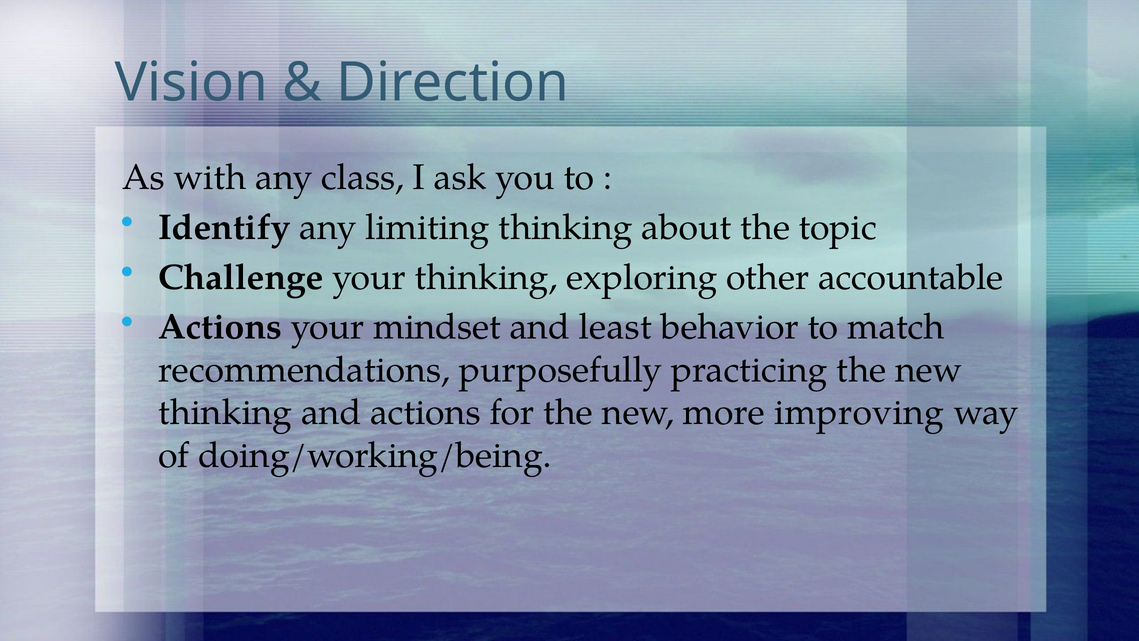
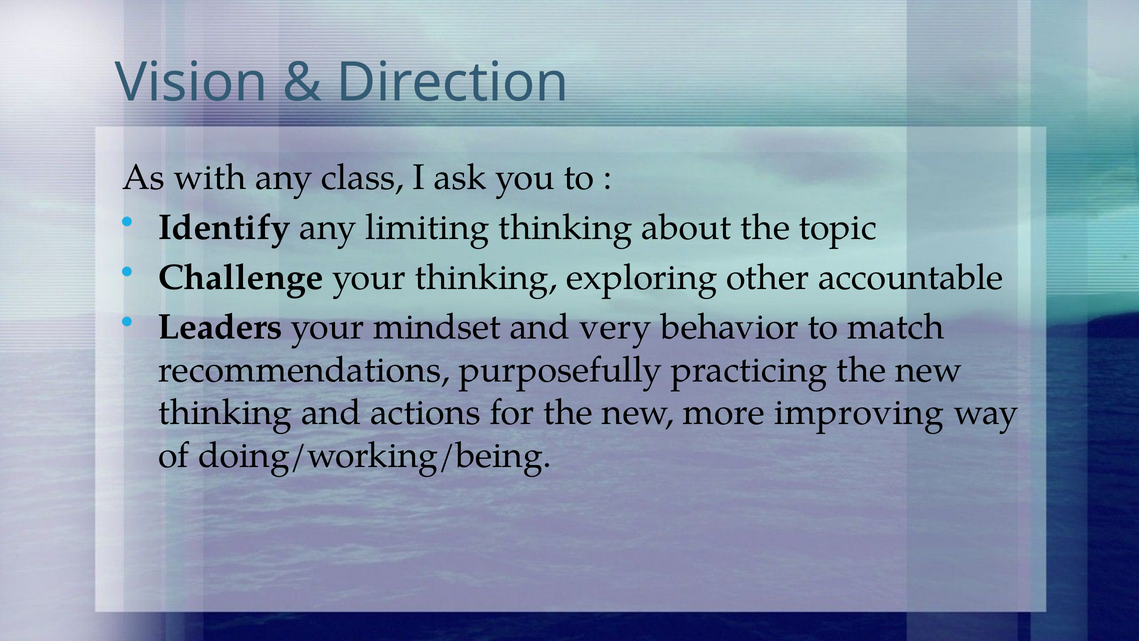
Actions at (220, 327): Actions -> Leaders
least: least -> very
